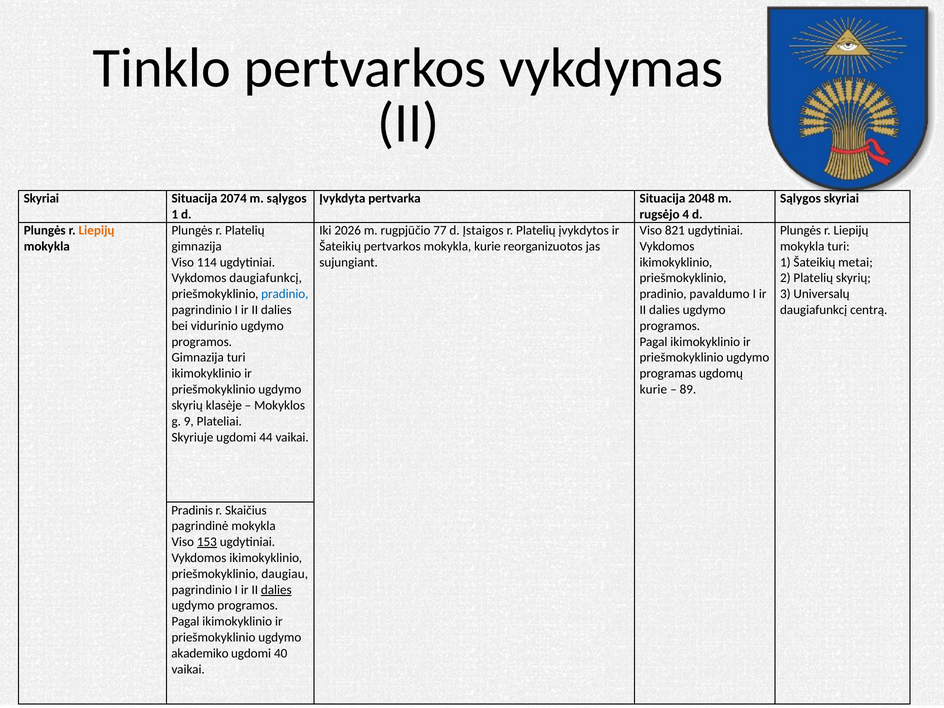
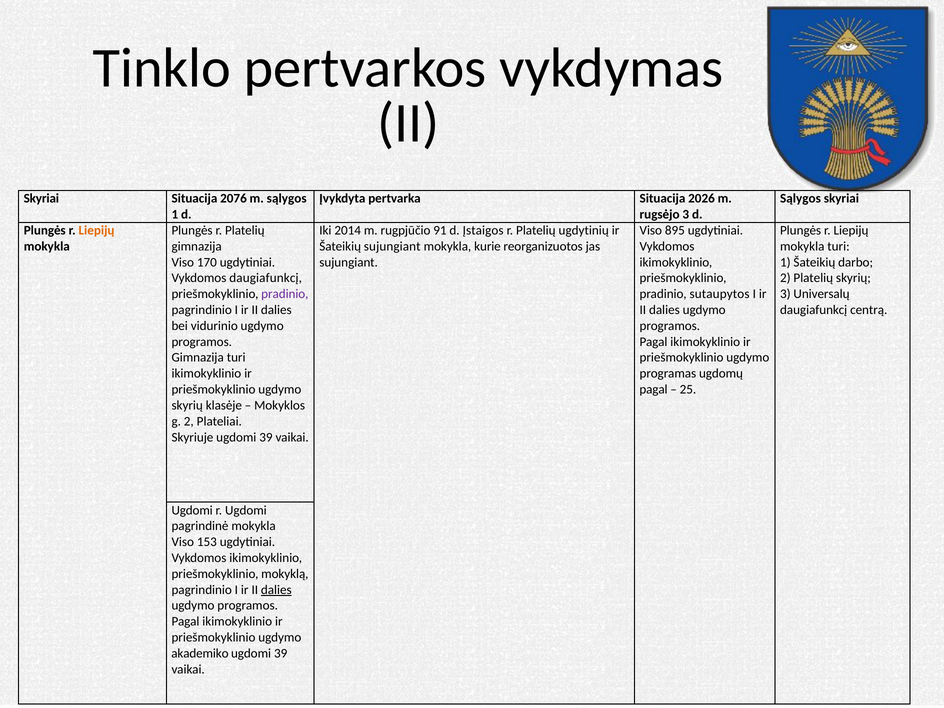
2074: 2074 -> 2076
2048: 2048 -> 2026
rugsėjo 4: 4 -> 3
2026: 2026 -> 2014
77: 77 -> 91
įvykdytos: įvykdytos -> ugdytinių
821: 821 -> 895
Šateikių pertvarkos: pertvarkos -> sujungiant
114: 114 -> 170
metai: metai -> darbo
pradinio at (285, 294) colour: blue -> purple
pavaldumo: pavaldumo -> sutaupytos
kurie at (653, 389): kurie -> pagal
89: 89 -> 25
g 9: 9 -> 2
Skyriuje ugdomi 44: 44 -> 39
Pradinis at (192, 510): Pradinis -> Ugdomi
r Skaičius: Skaičius -> Ugdomi
153 underline: present -> none
daugiau: daugiau -> mokyklą
40 at (281, 653): 40 -> 39
